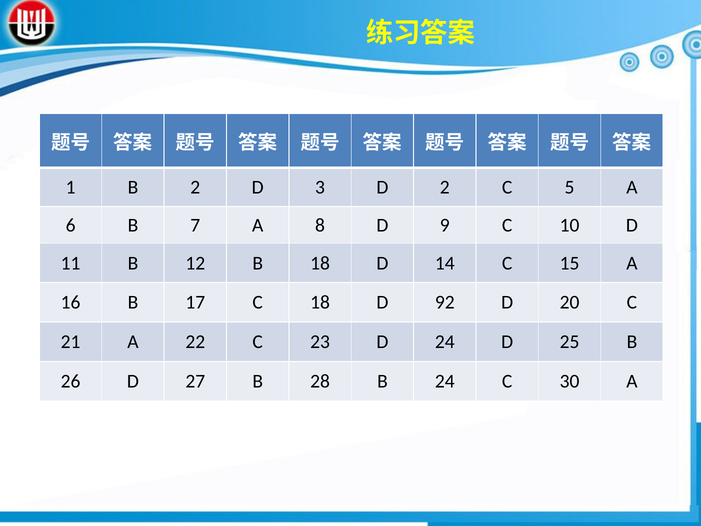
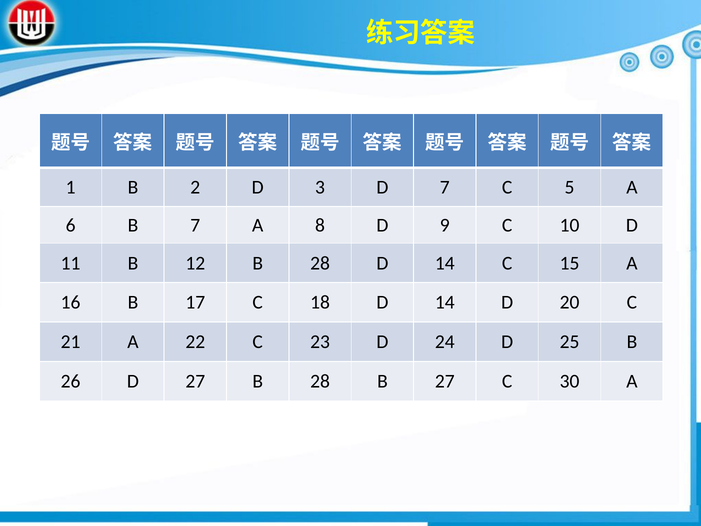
D 2: 2 -> 7
12 B 18: 18 -> 28
18 D 92: 92 -> 14
B 24: 24 -> 27
